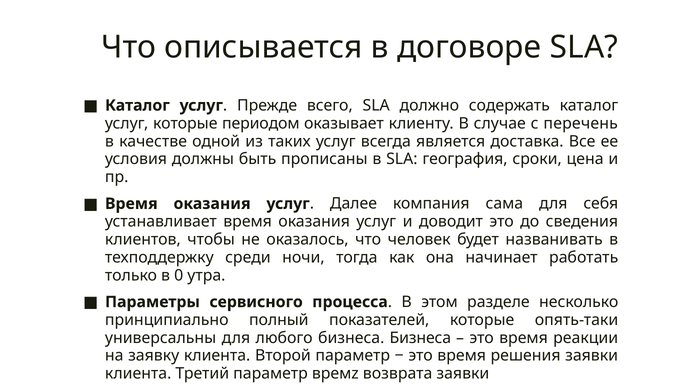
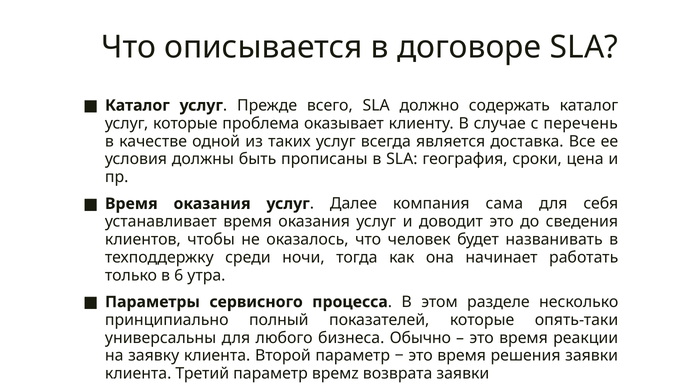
периодом: периодом -> проблема
0: 0 -> 6
бизнеса Бизнеса: Бизнеса -> Обычно
